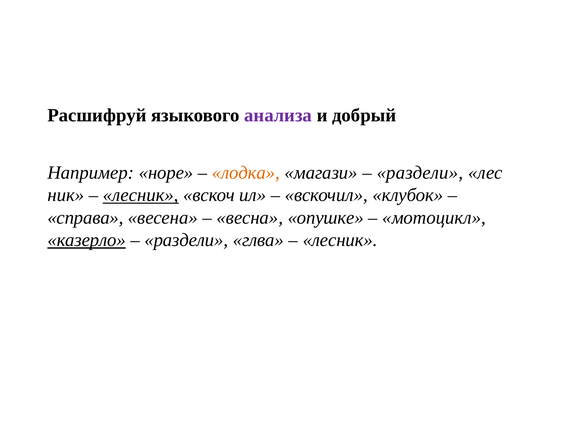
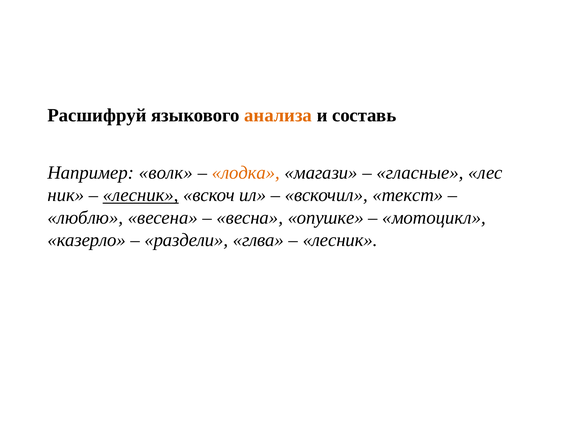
анализа colour: purple -> orange
добрый: добрый -> составь
норе: норе -> волк
раздели at (420, 173): раздели -> гласные
клубок: клубок -> текст
справа: справа -> люблю
казерло underline: present -> none
